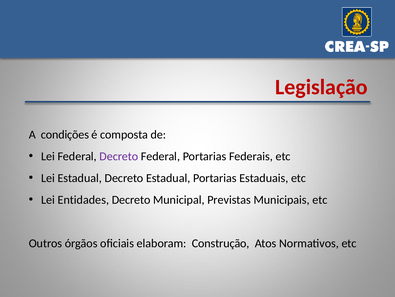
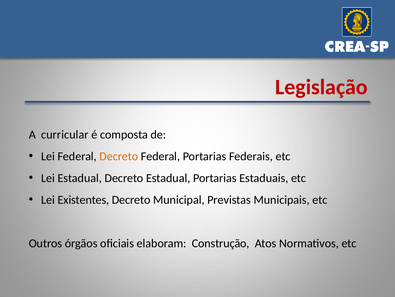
condições: condições -> curricular
Decreto at (119, 156) colour: purple -> orange
Entidades: Entidades -> Existentes
